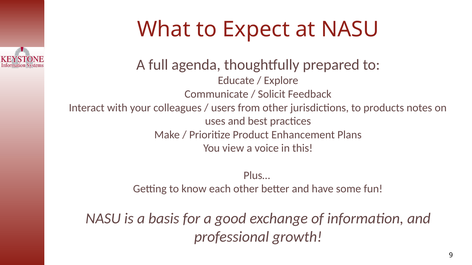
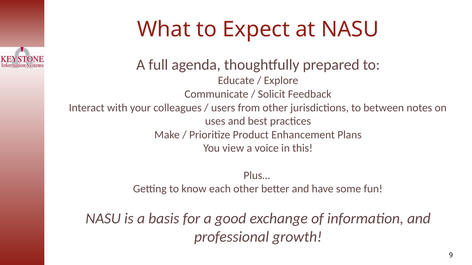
products: products -> between
